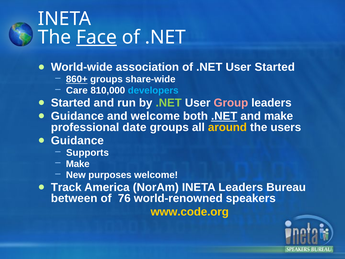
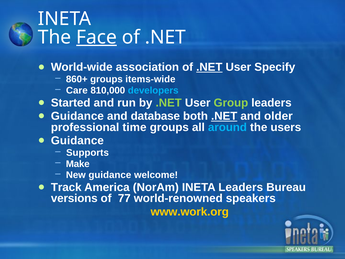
.NET at (209, 67) underline: none -> present
User Started: Started -> Specify
860+ underline: present -> none
share-wide: share-wide -> items-wide
Group colour: pink -> light green
and welcome: welcome -> database
and make: make -> older
date: date -> time
around colour: yellow -> light blue
New purposes: purposes -> guidance
between: between -> versions
76: 76 -> 77
www.code.org: www.code.org -> www.work.org
